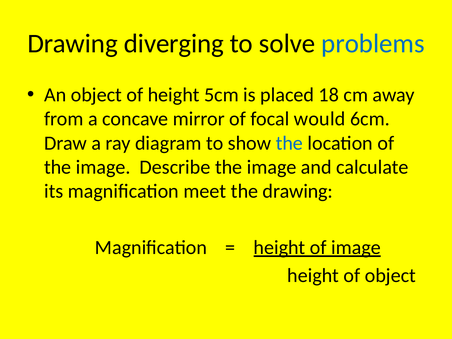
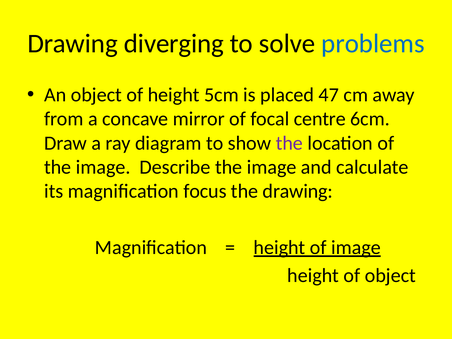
18: 18 -> 47
would: would -> centre
the at (289, 143) colour: blue -> purple
meet: meet -> focus
